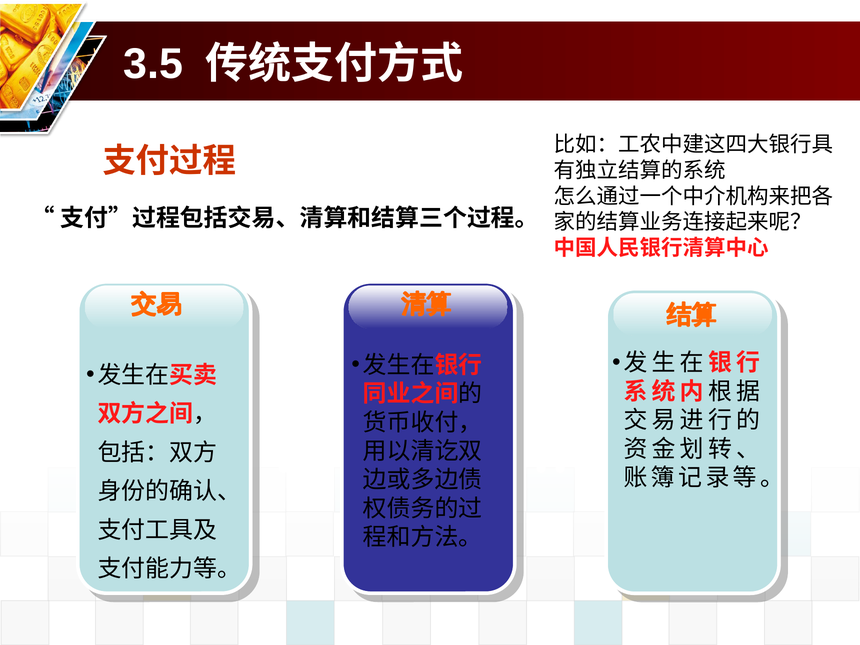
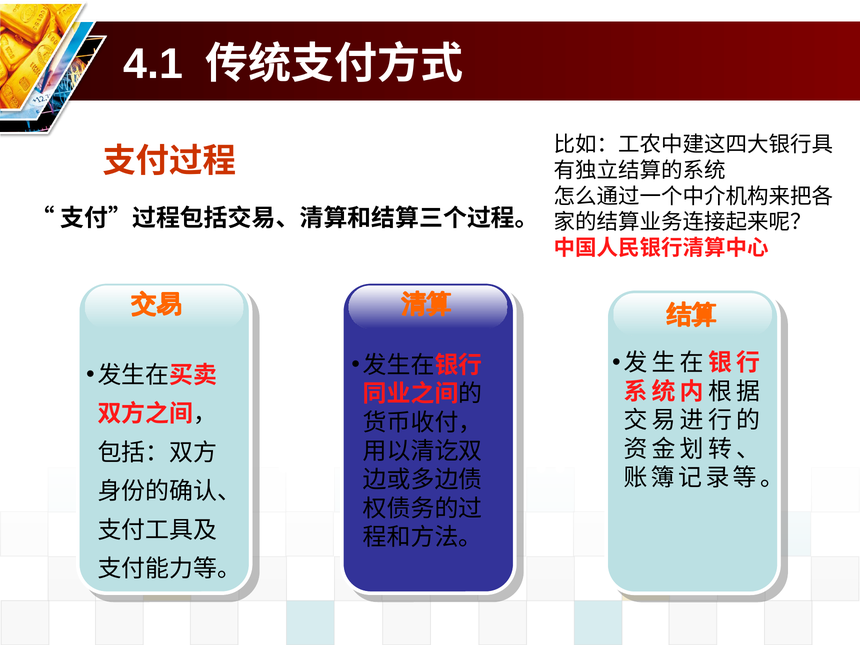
3.5: 3.5 -> 4.1
